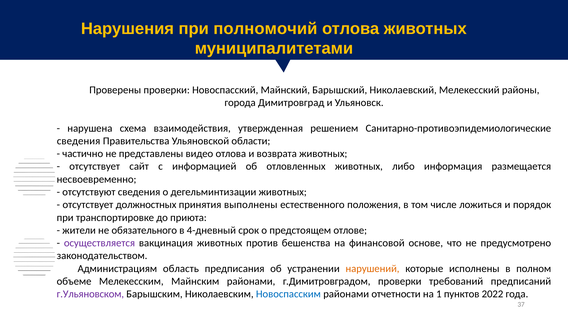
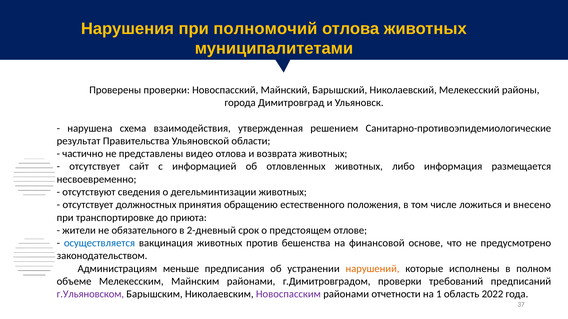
сведения at (79, 141): сведения -> результат
выполнены: выполнены -> обращению
порядок: порядок -> внесено
4-дневный: 4-дневный -> 2-дневный
осуществляется colour: purple -> blue
область: область -> меньше
Новоспасским colour: blue -> purple
пунктов: пунктов -> область
